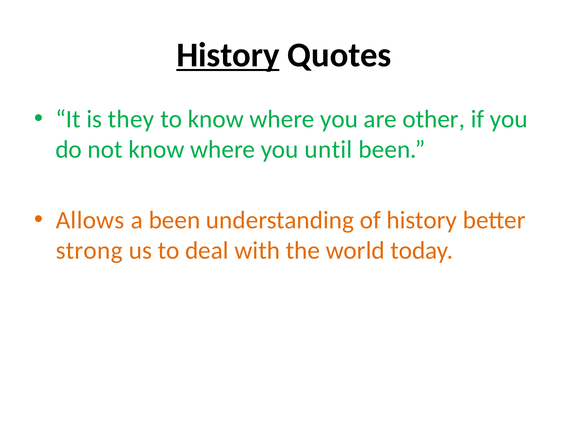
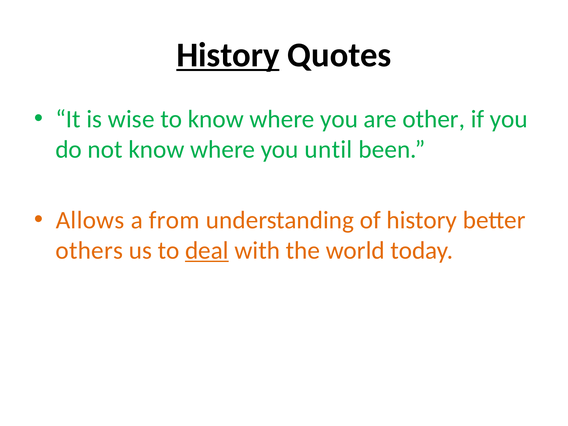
they: they -> wise
a been: been -> from
strong: strong -> others
deal underline: none -> present
